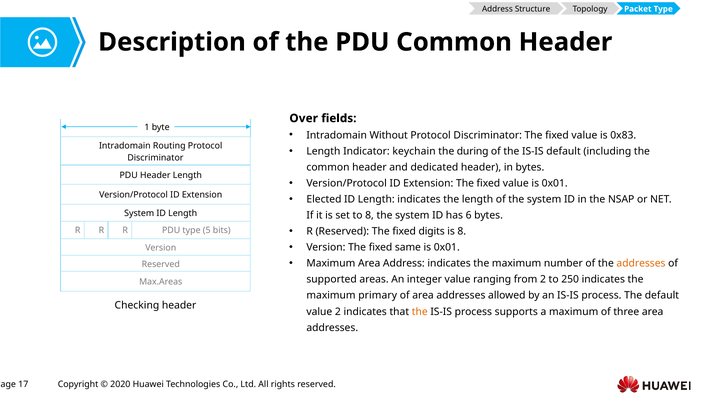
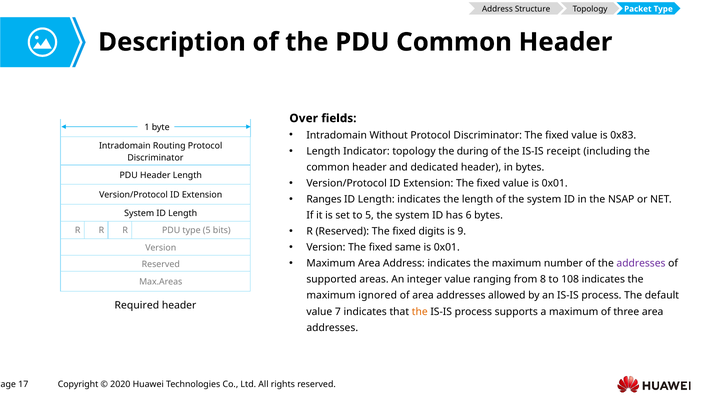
Indicator keychain: keychain -> topology
IS-IS default: default -> receipt
Elected: Elected -> Ranges
to 8: 8 -> 5
is 8: 8 -> 9
addresses at (641, 264) colour: orange -> purple
from 2: 2 -> 8
250: 250 -> 108
primary: primary -> ignored
Checking: Checking -> Required
value 2: 2 -> 7
